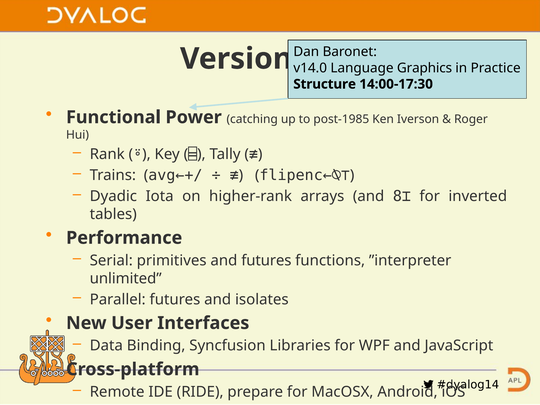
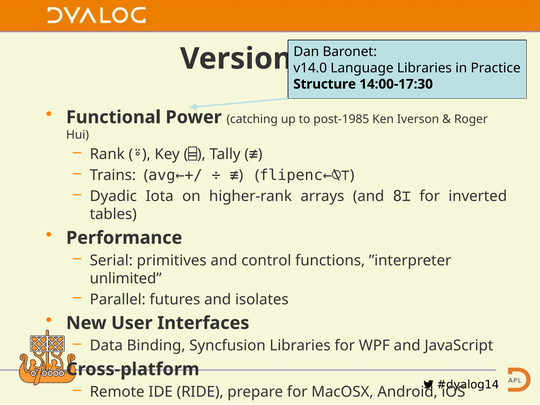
Graphics at (425, 68): Graphics -> Libraries
and futures: futures -> control
